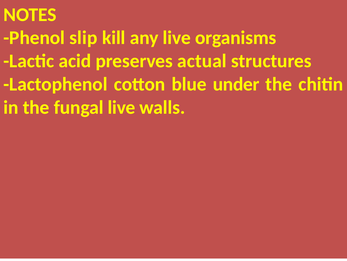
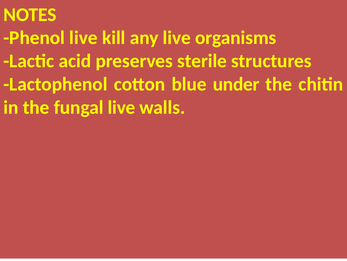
Phenol slip: slip -> live
actual: actual -> sterile
